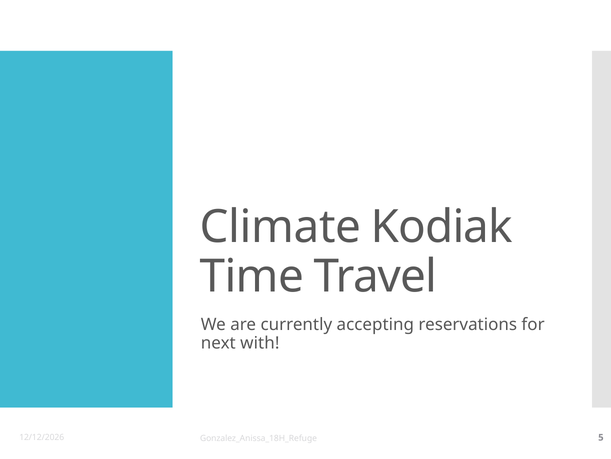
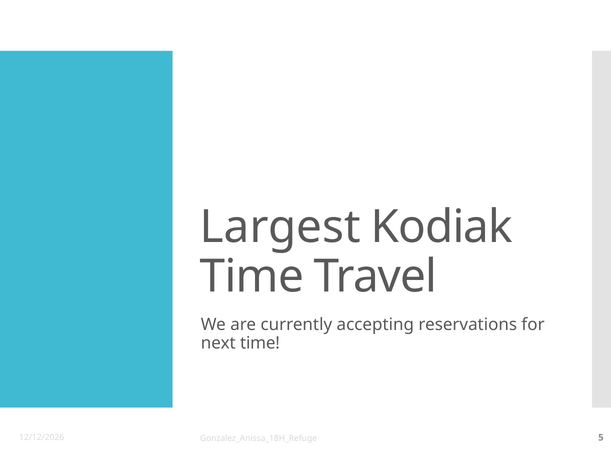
Climate: Climate -> Largest
next with: with -> time
